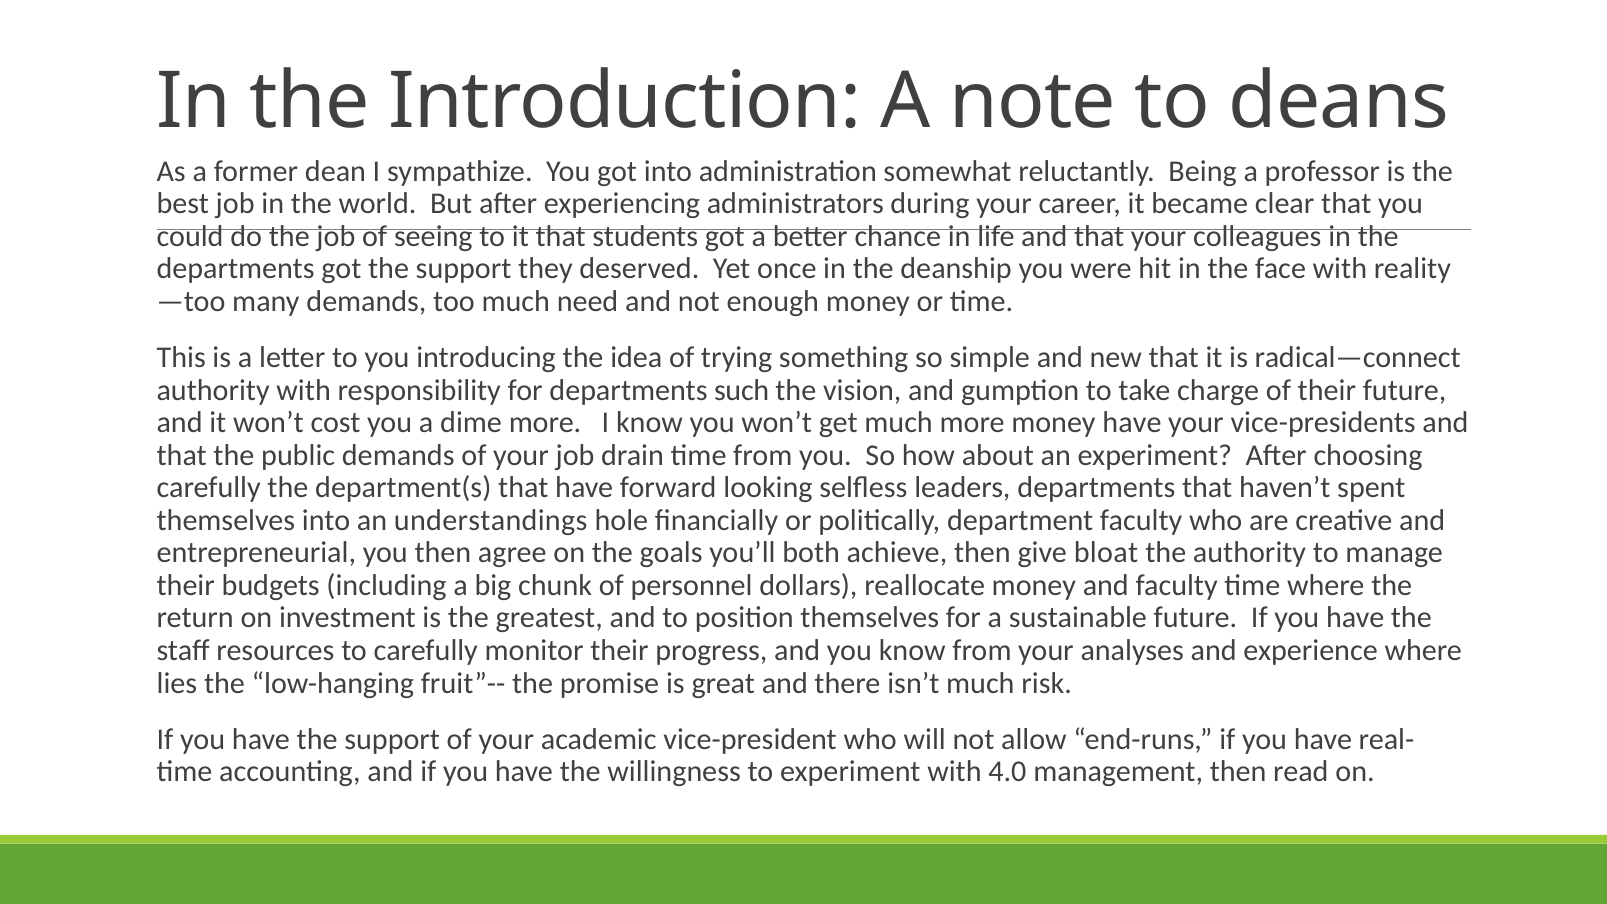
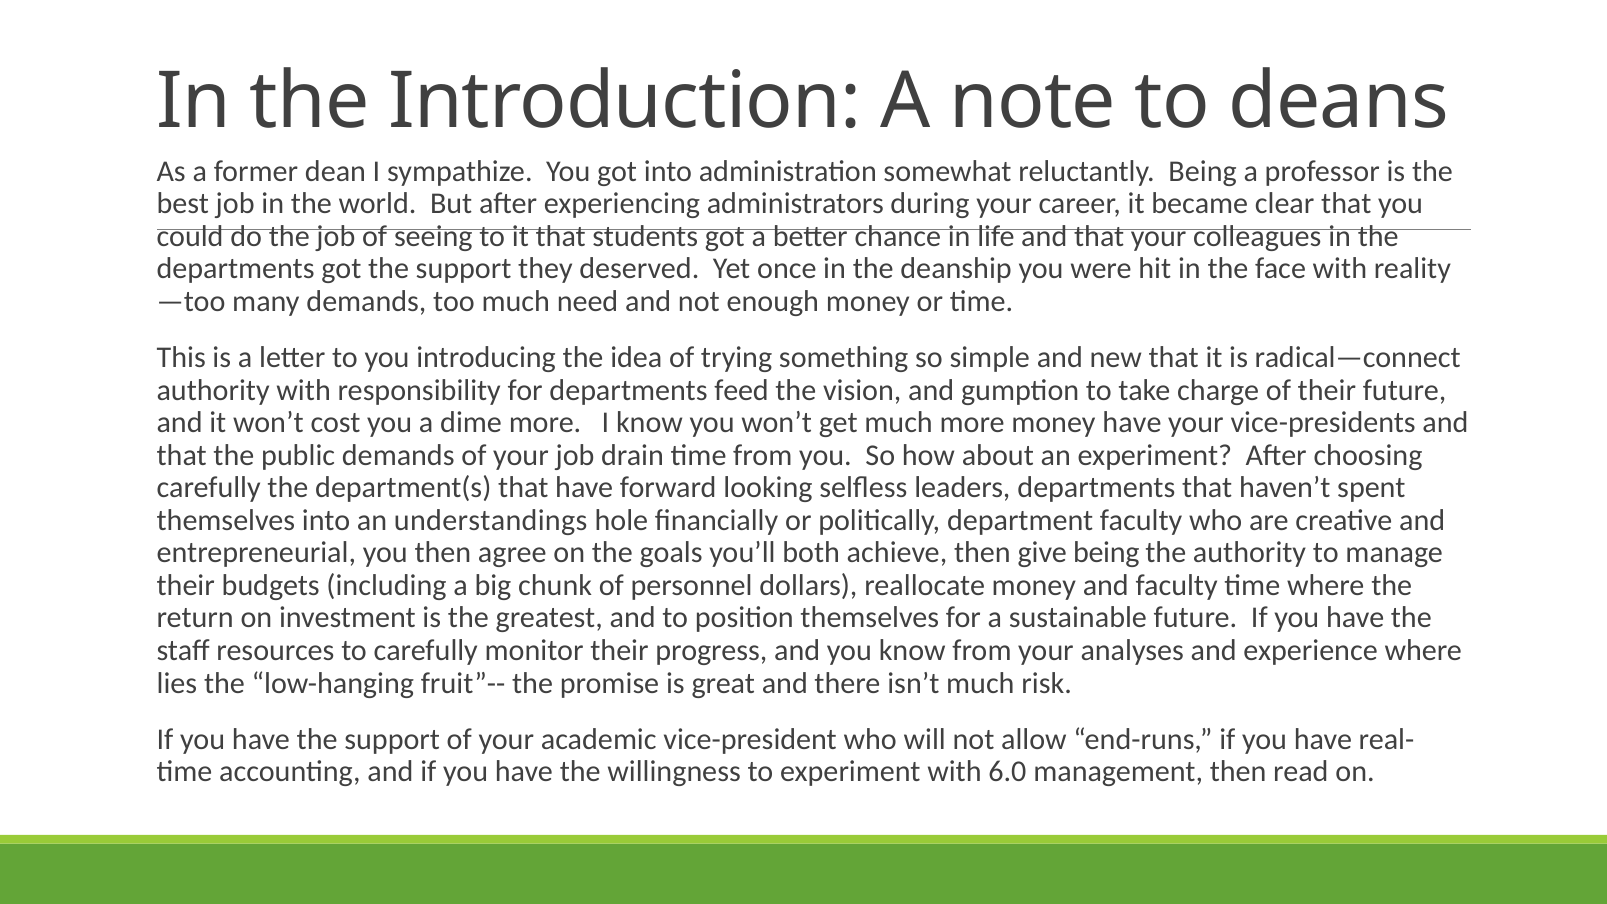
such: such -> feed
give bloat: bloat -> being
4.0: 4.0 -> 6.0
